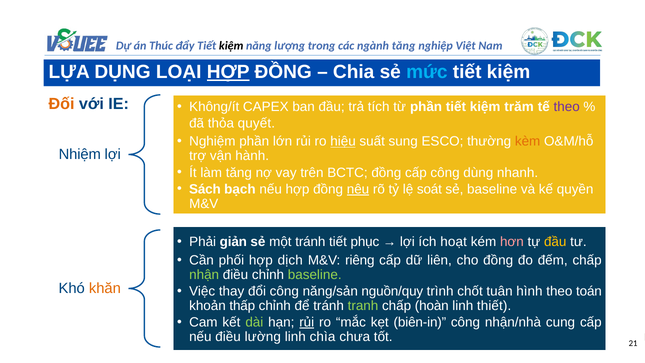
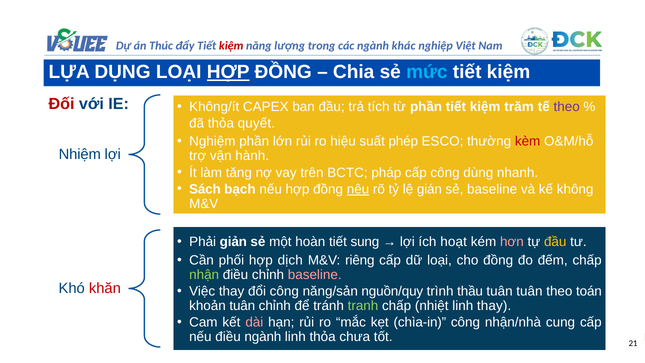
kiệm at (231, 46) colour: black -> red
tăng at (404, 46): tăng -> khác
Đối colour: orange -> red
hiệu underline: present -> none
sung: sung -> phép
kèm colour: orange -> red
BCTC đồng: đồng -> pháp
soát: soát -> gián
quyền: quyền -> không
một tránh: tránh -> hoàn
phục: phục -> sung
dữ liên: liên -> loại
baseline at (315, 275) colour: light green -> pink
khăn colour: orange -> red
chốt: chốt -> thầu
tuân hình: hình -> tuân
khoản thấp: thấp -> tuân
hoàn: hoàn -> nhiệt
linh thiết: thiết -> thay
dài colour: light green -> pink
rủi at (307, 322) underline: present -> none
biên-in: biên-in -> chìa-in
điều lường: lường -> ngành
linh chìa: chìa -> thỏa
